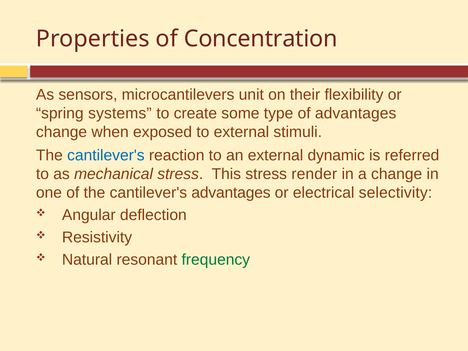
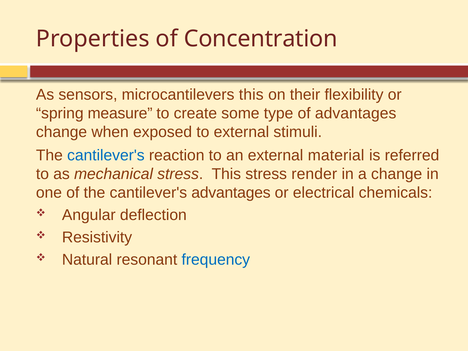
microcantilevers unit: unit -> this
systems: systems -> measure
dynamic: dynamic -> material
selectivity: selectivity -> chemicals
frequency colour: green -> blue
